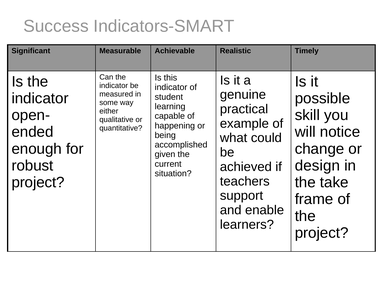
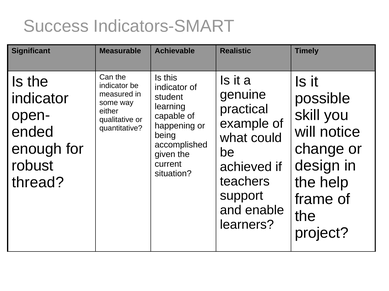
project at (38, 183): project -> thread
take: take -> help
